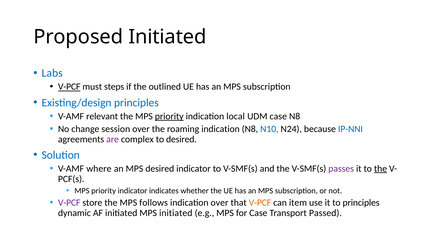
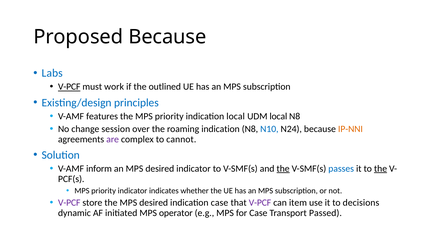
Proposed Initiated: Initiated -> Because
steps: steps -> work
relevant: relevant -> features
priority at (169, 116) underline: present -> none
UDM case: case -> local
IP-NNI colour: blue -> orange
to desired: desired -> cannot
where: where -> inform
the at (283, 169) underline: none -> present
passes colour: purple -> blue
the MPS follows: follows -> desired
indication over: over -> case
V-PCF at (260, 203) colour: orange -> purple
to principles: principles -> decisions
MPS initiated: initiated -> operator
